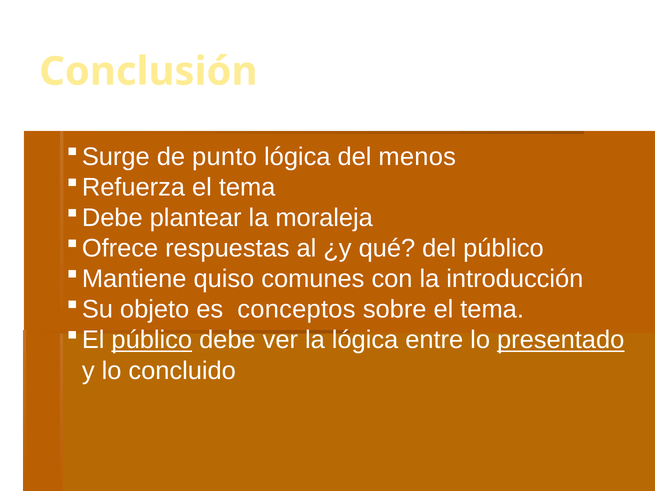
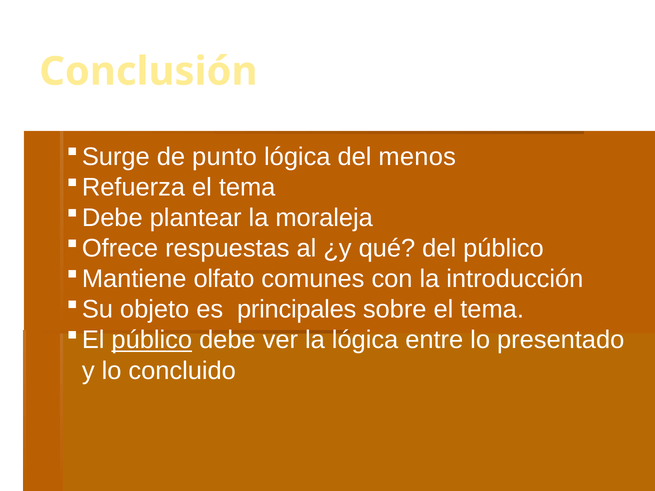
quiso: quiso -> olfato
conceptos: conceptos -> principales
presentado underline: present -> none
